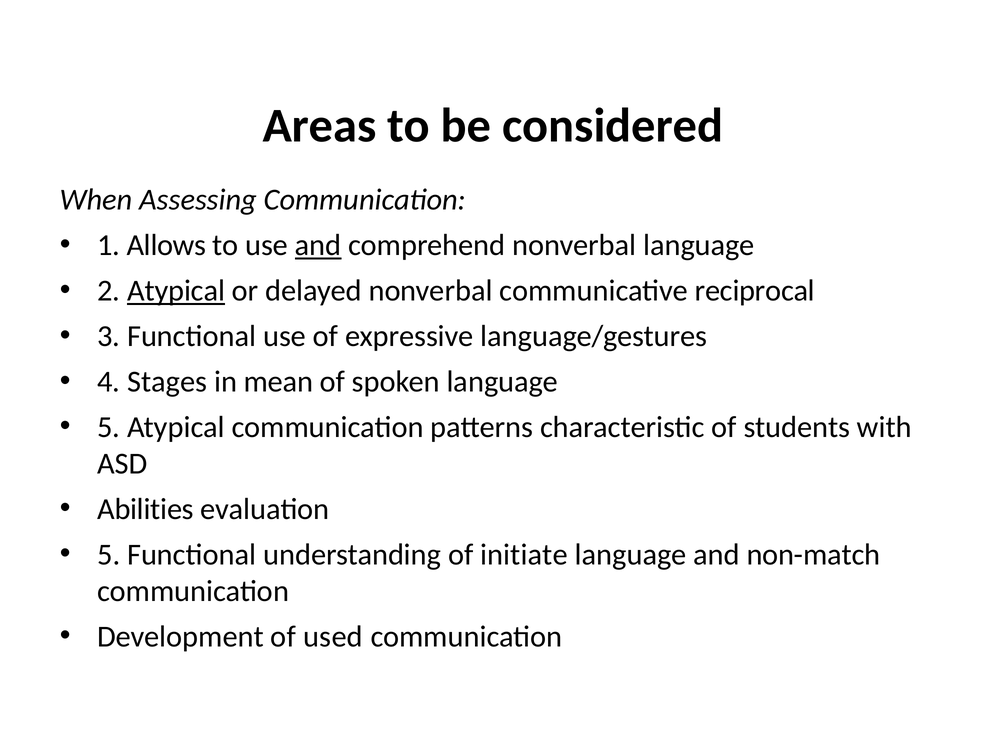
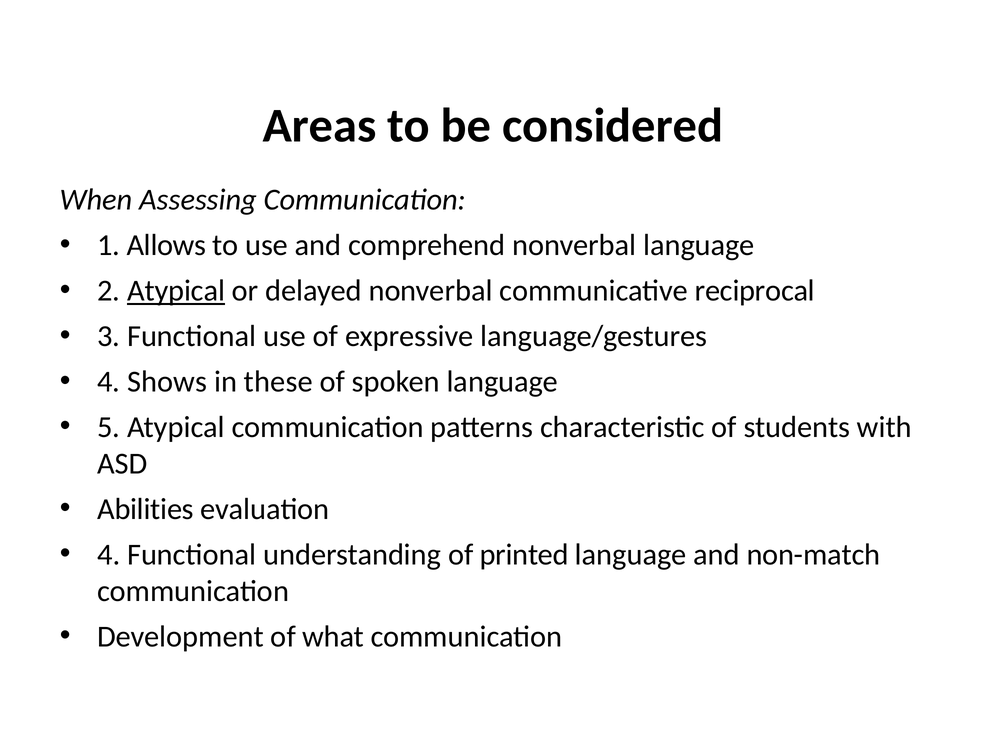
and at (318, 245) underline: present -> none
Stages: Stages -> Shows
mean: mean -> these
5 at (109, 554): 5 -> 4
initiate: initiate -> printed
used: used -> what
